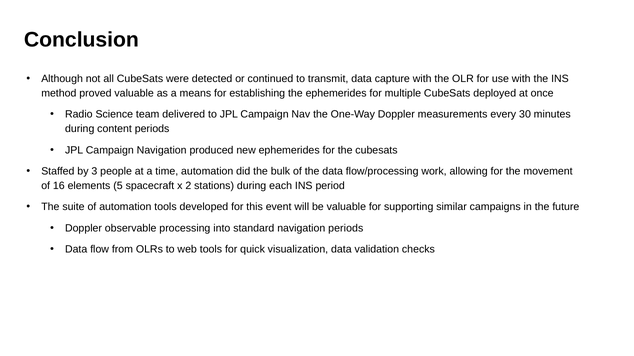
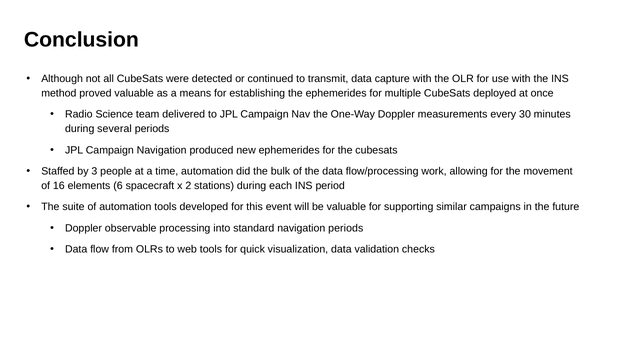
content: content -> several
5: 5 -> 6
